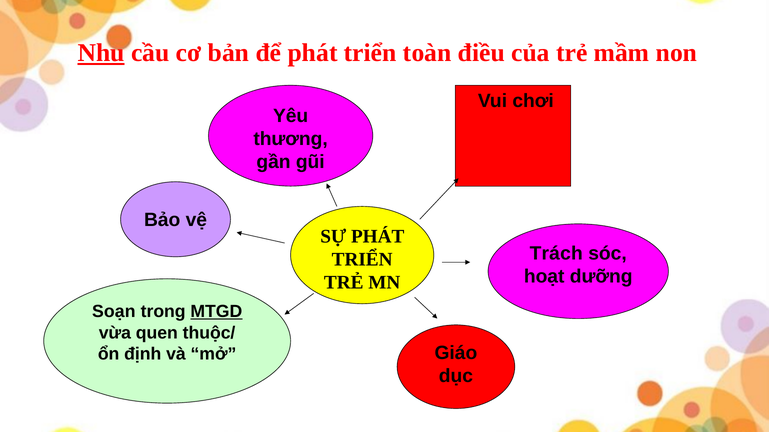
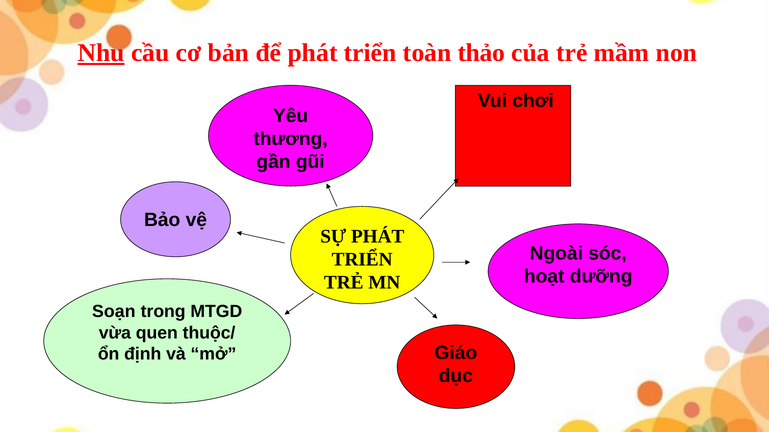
điều: điều -> thảo
Trách: Trách -> Ngoài
MTGD underline: present -> none
